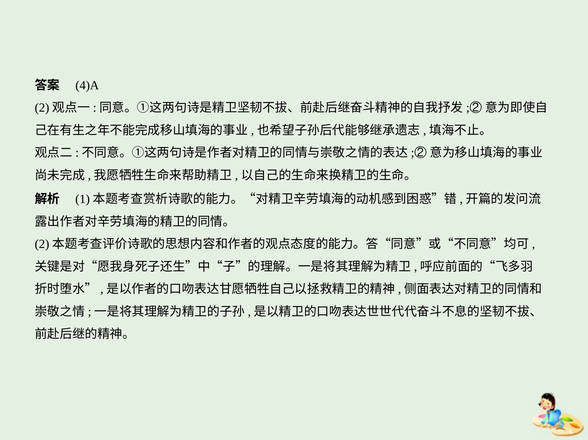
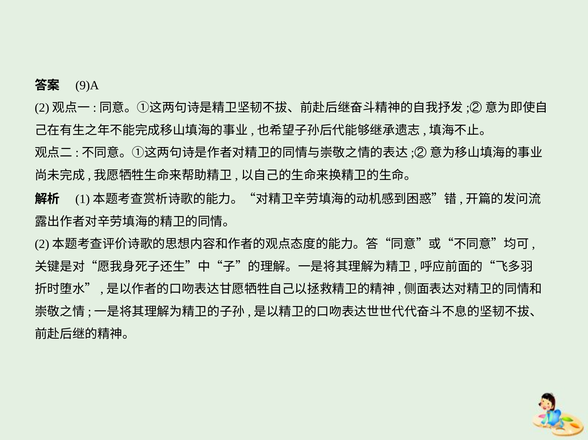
4)A: 4)A -> 9)A
